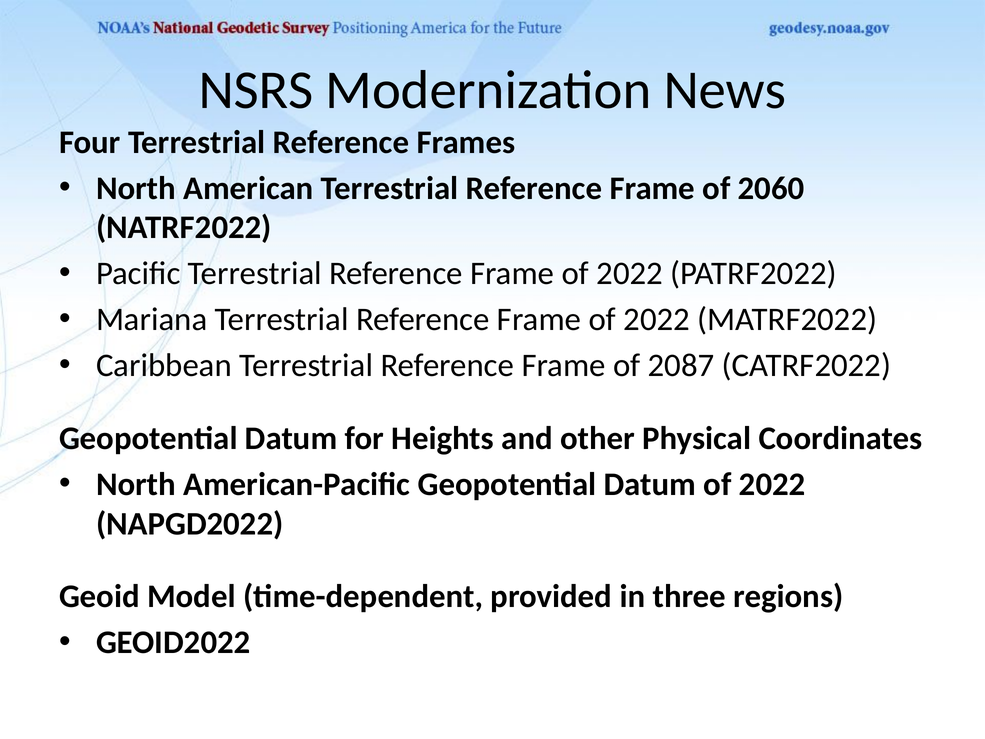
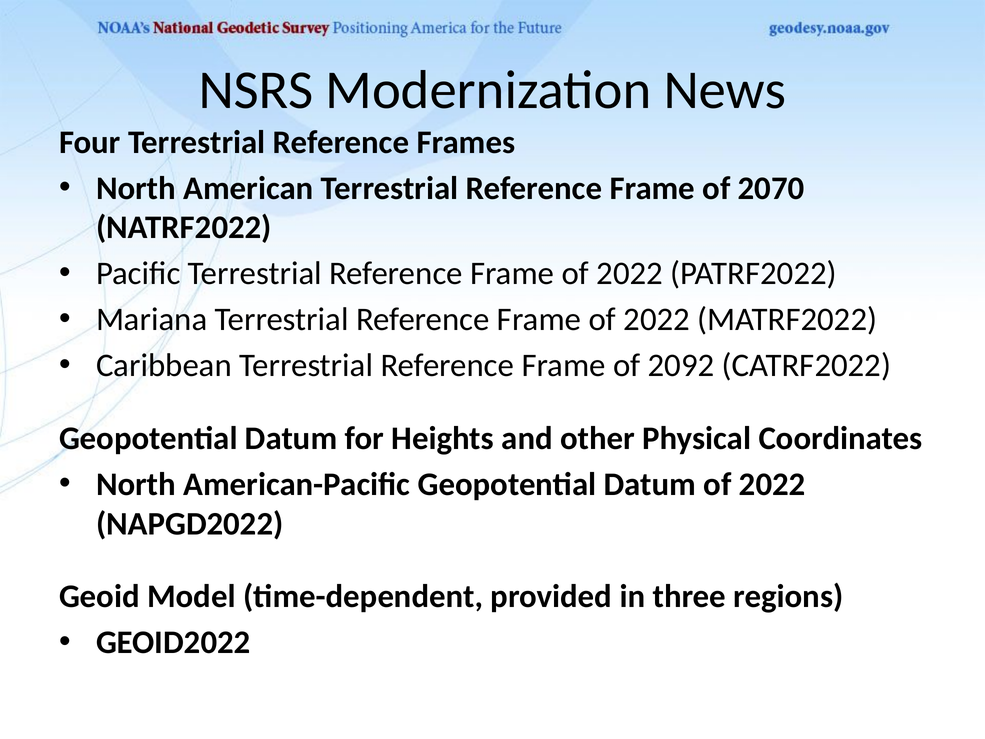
2060: 2060 -> 2070
2087: 2087 -> 2092
